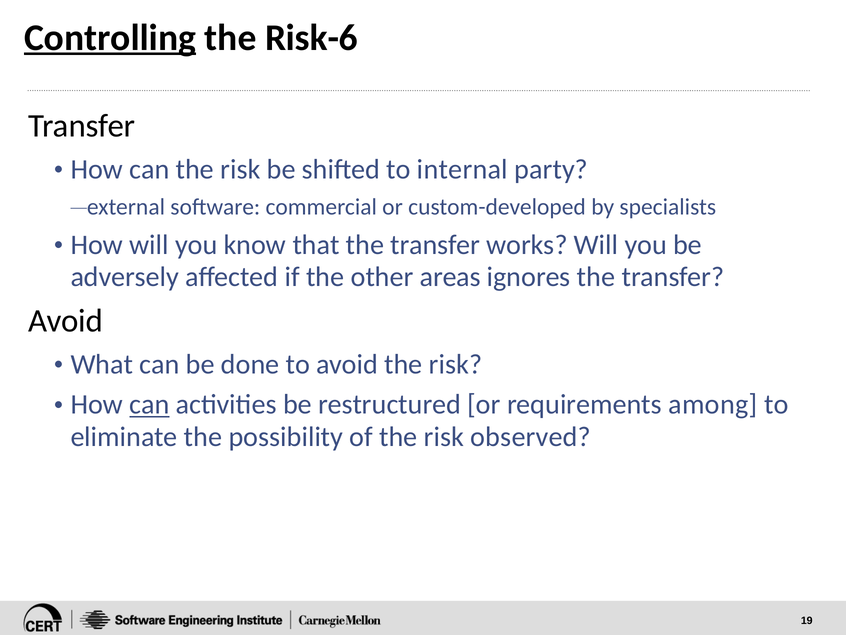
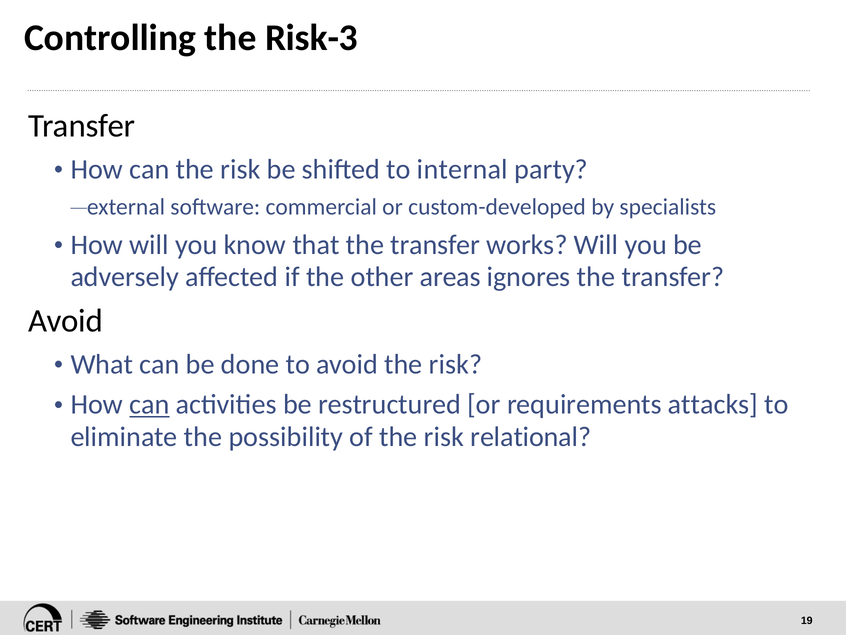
Controlling underline: present -> none
Risk-6: Risk-6 -> Risk-3
among: among -> attacks
observed: observed -> relational
